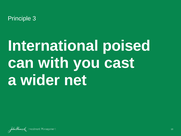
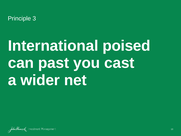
with: with -> past
